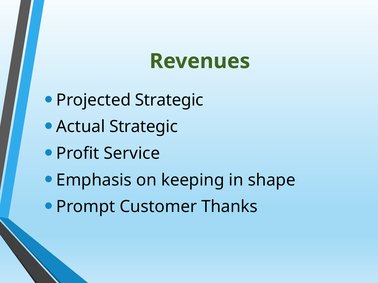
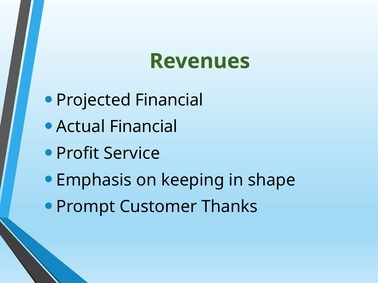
Projected Strategic: Strategic -> Financial
Actual Strategic: Strategic -> Financial
